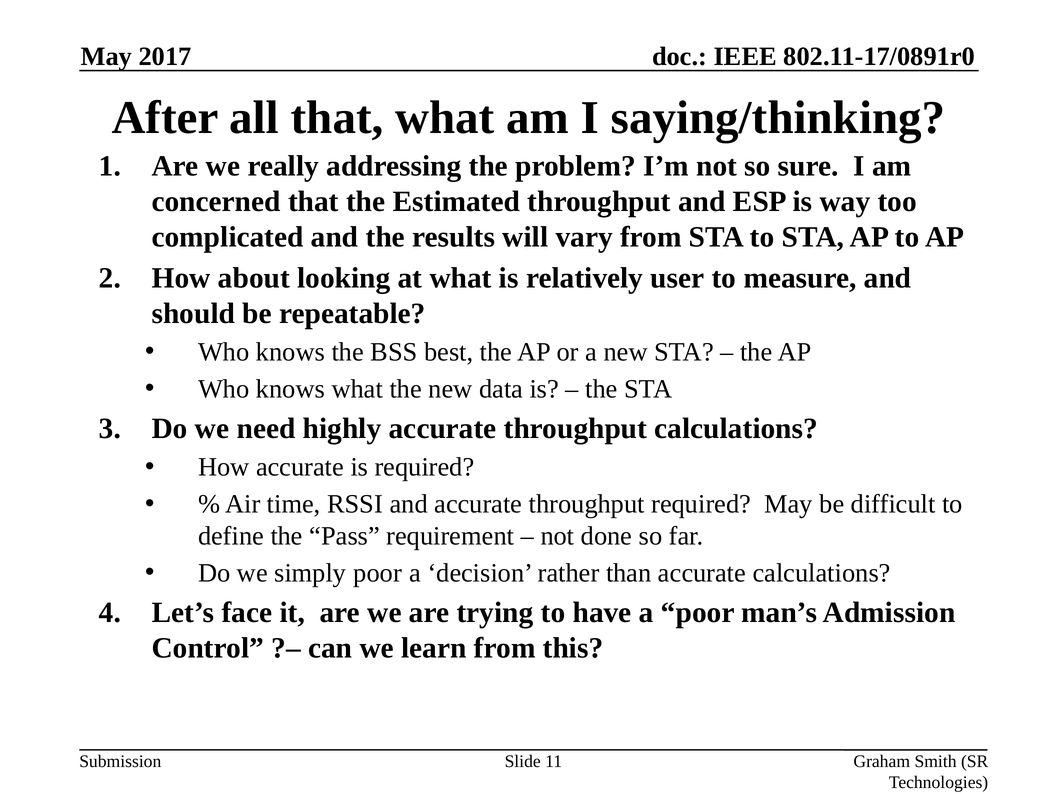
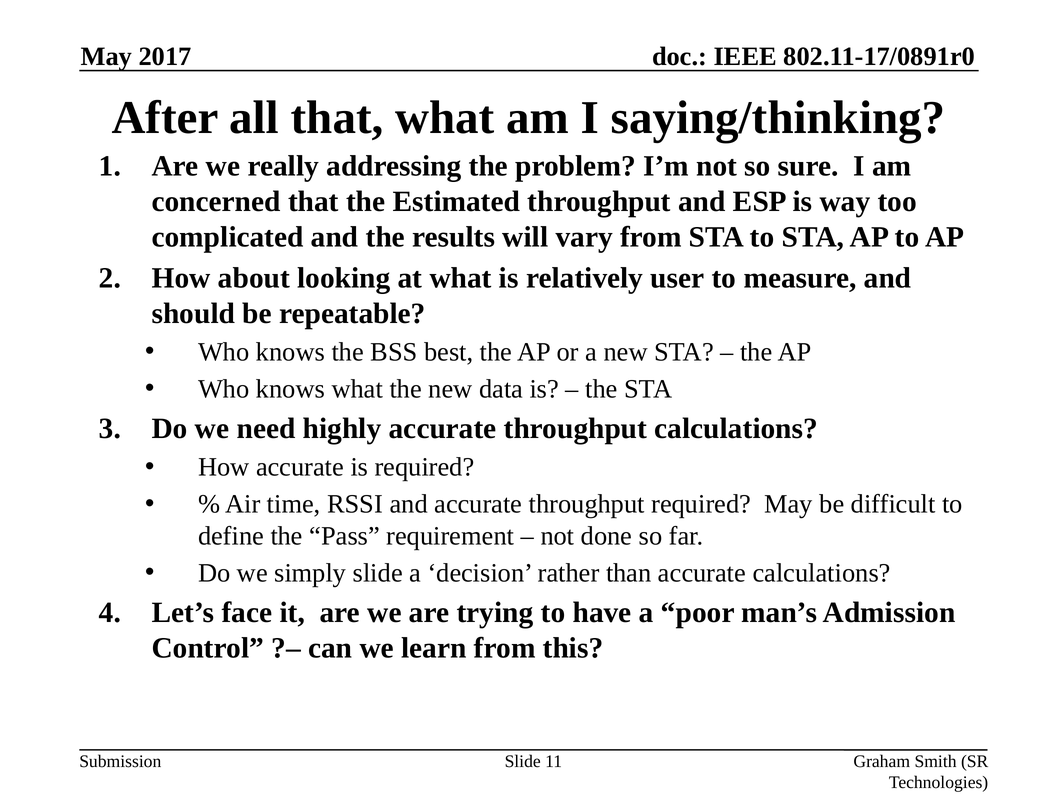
simply poor: poor -> slide
